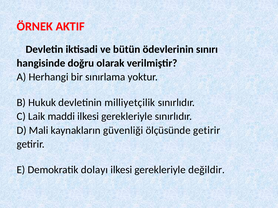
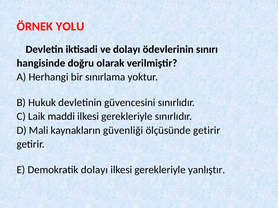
AKTIF: AKTIF -> YOLU
ve bütün: bütün -> dolayı
milliyetçilik: milliyetçilik -> güvencesini
değildir: değildir -> yanlıştır
